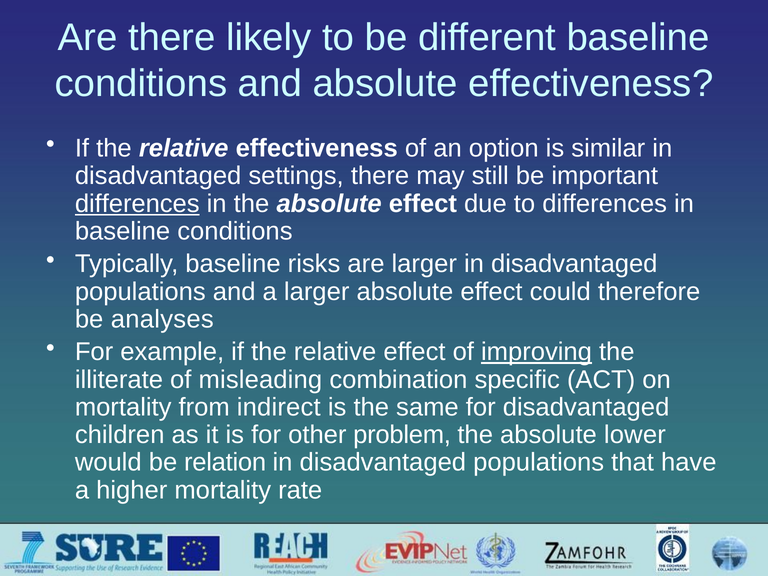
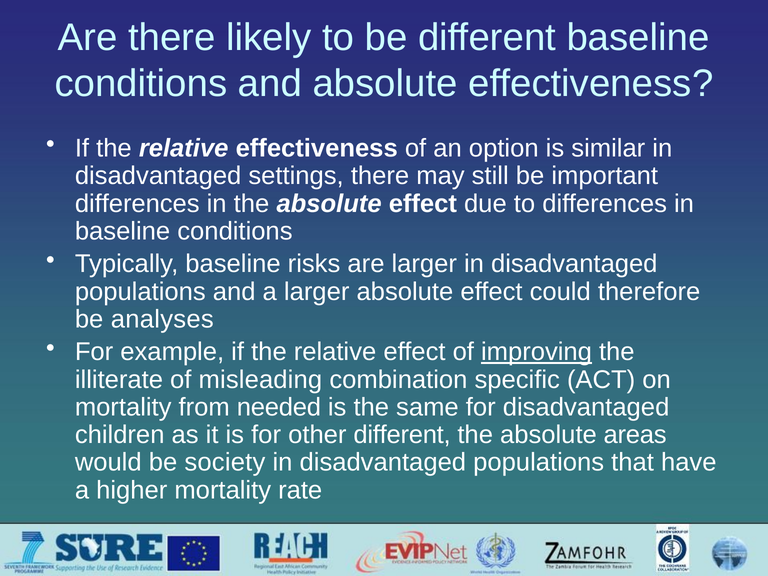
differences at (137, 204) underline: present -> none
indirect: indirect -> needed
other problem: problem -> different
lower: lower -> areas
relation: relation -> society
